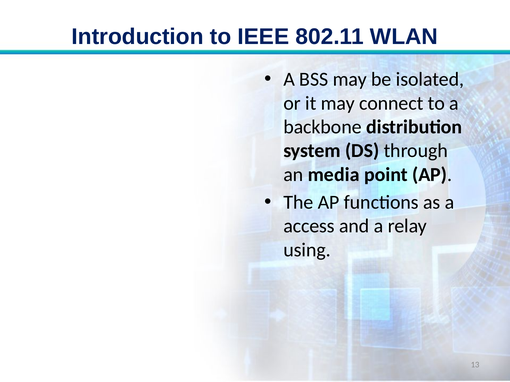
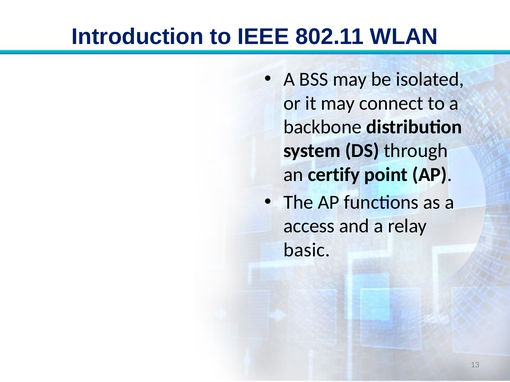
media: media -> certify
using: using -> basic
